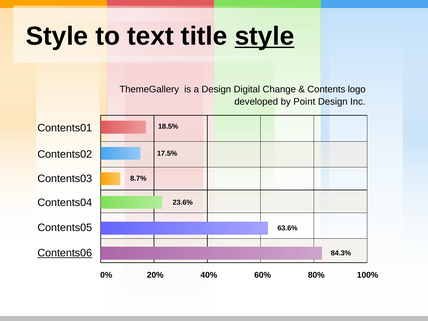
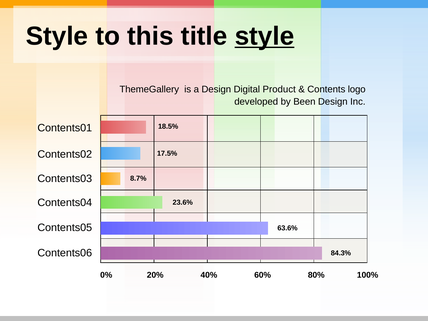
text: text -> this
Change: Change -> Product
Point: Point -> Been
Contents06 underline: present -> none
